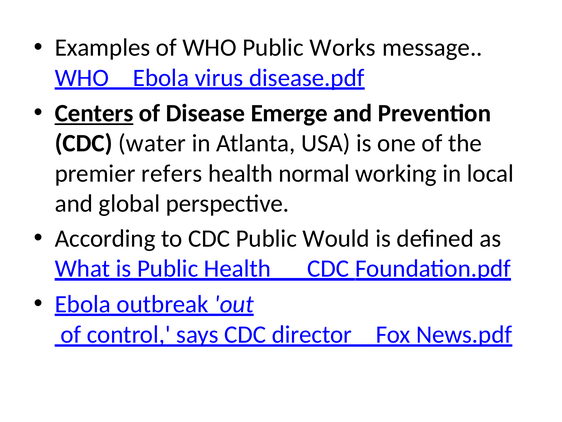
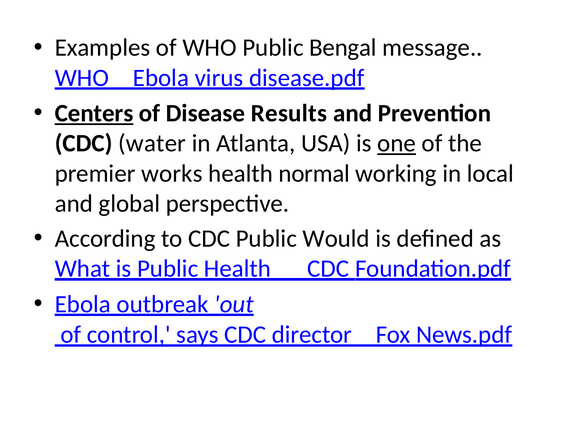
Works: Works -> Bengal
Emerge: Emerge -> Results
one underline: none -> present
refers: refers -> works
